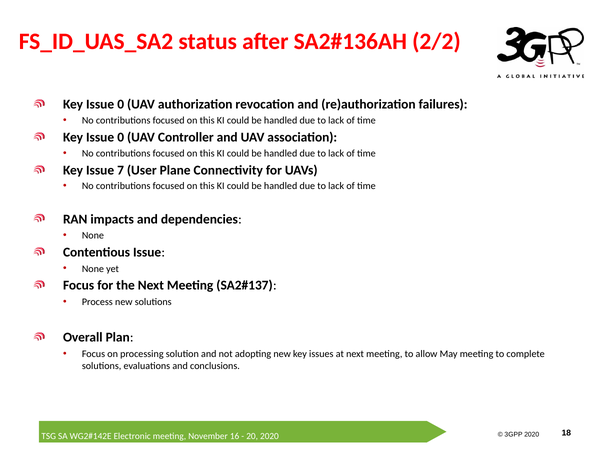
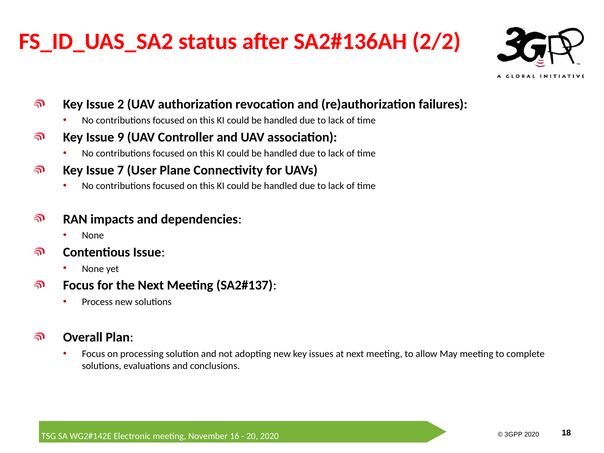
0 at (121, 105): 0 -> 2
0 at (121, 137): 0 -> 9
